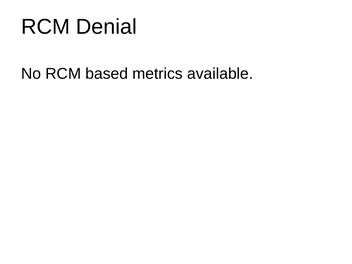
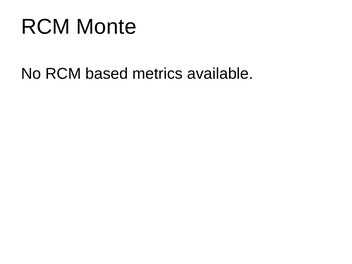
Denial: Denial -> Monte
